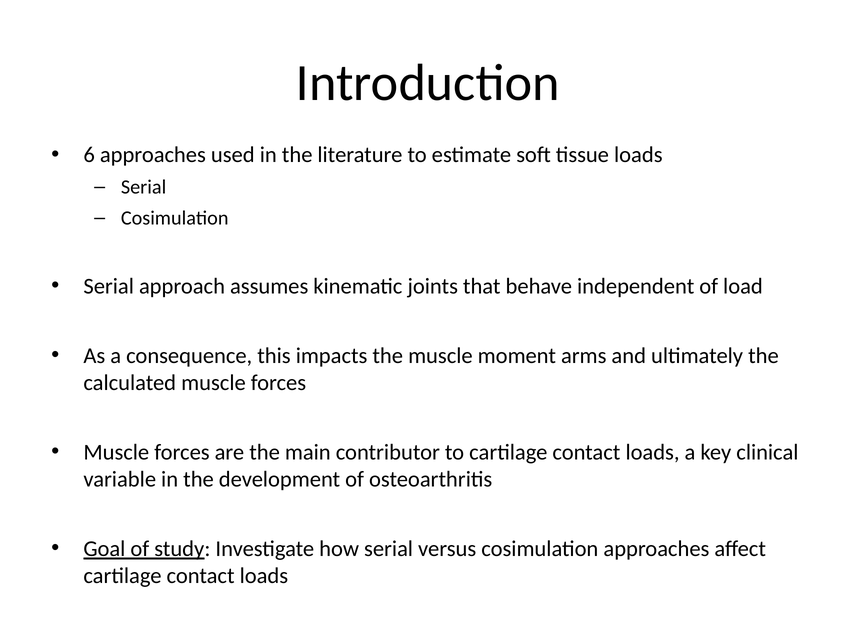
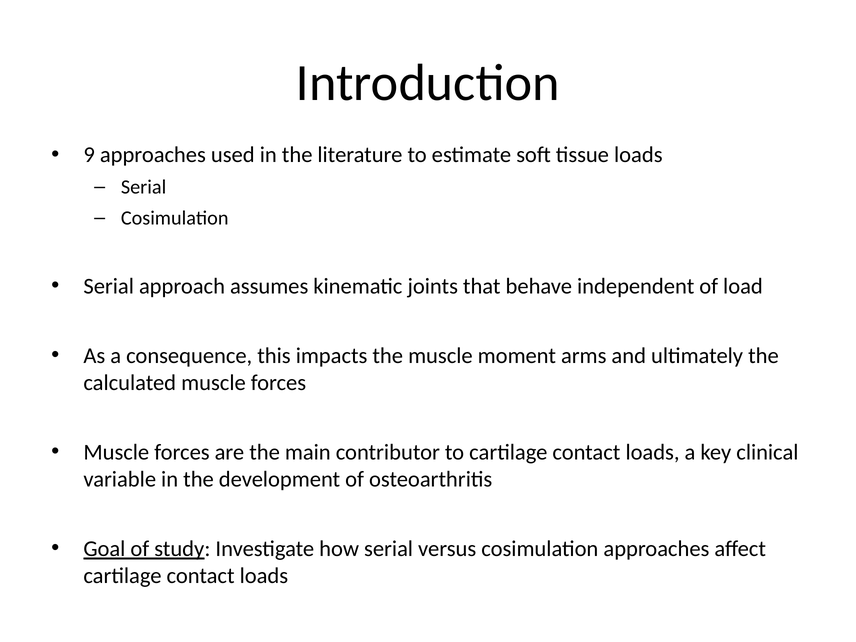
6: 6 -> 9
